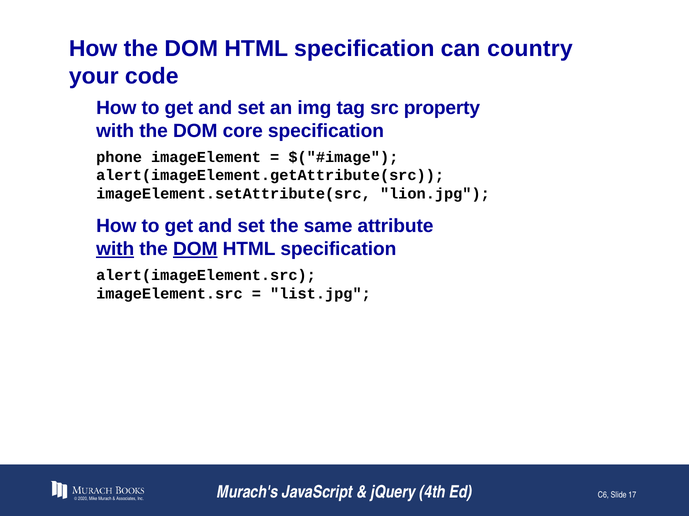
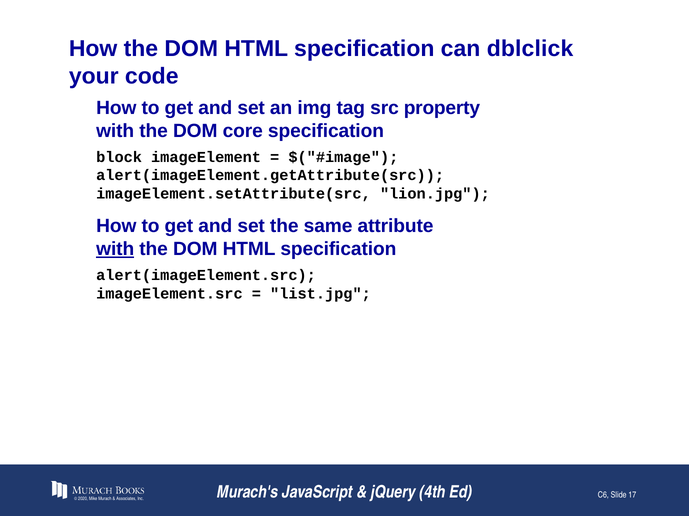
country: country -> dblclick
phone: phone -> block
DOM at (195, 249) underline: present -> none
